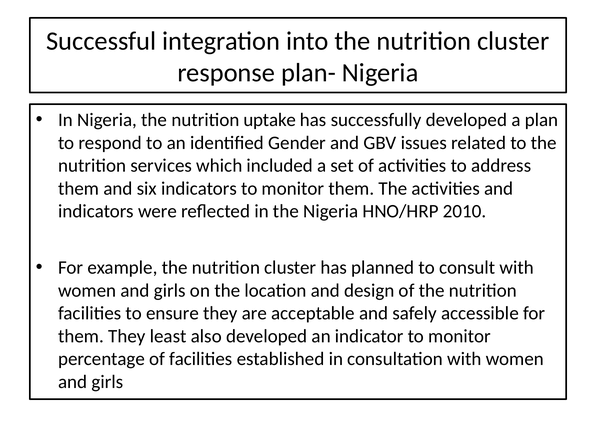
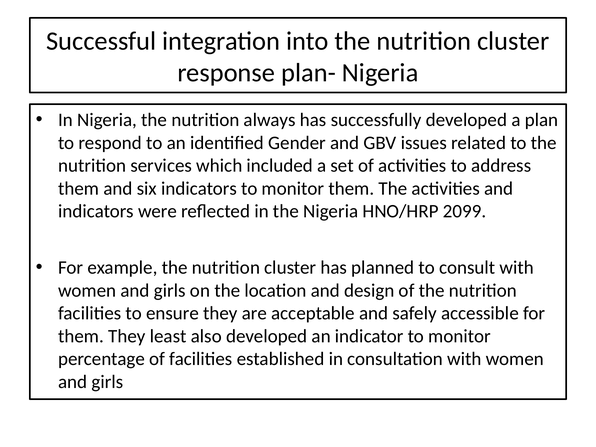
uptake: uptake -> always
2010: 2010 -> 2099
